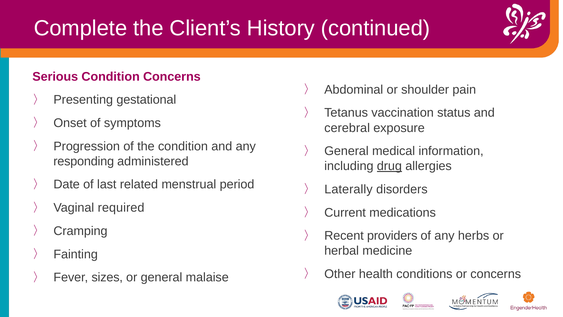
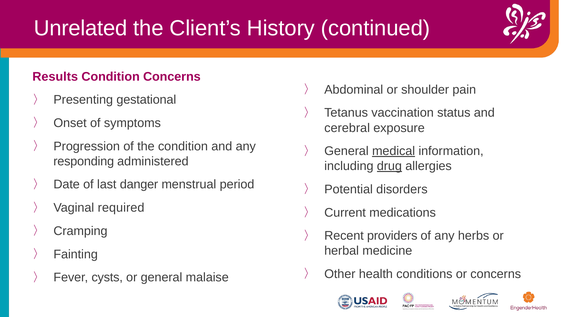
Complete: Complete -> Unrelated
Serious: Serious -> Results
medical underline: none -> present
related: related -> danger
Laterally: Laterally -> Potential
sizes: sizes -> cysts
